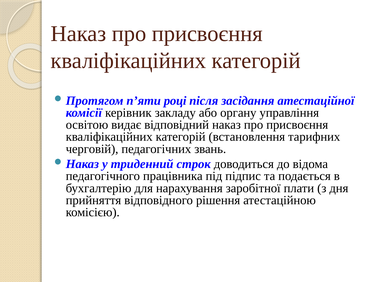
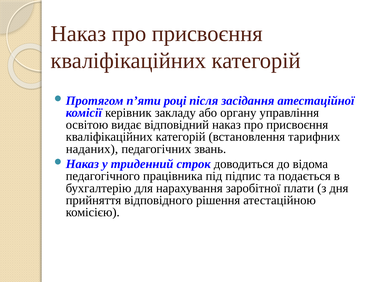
черговій: черговій -> наданих
